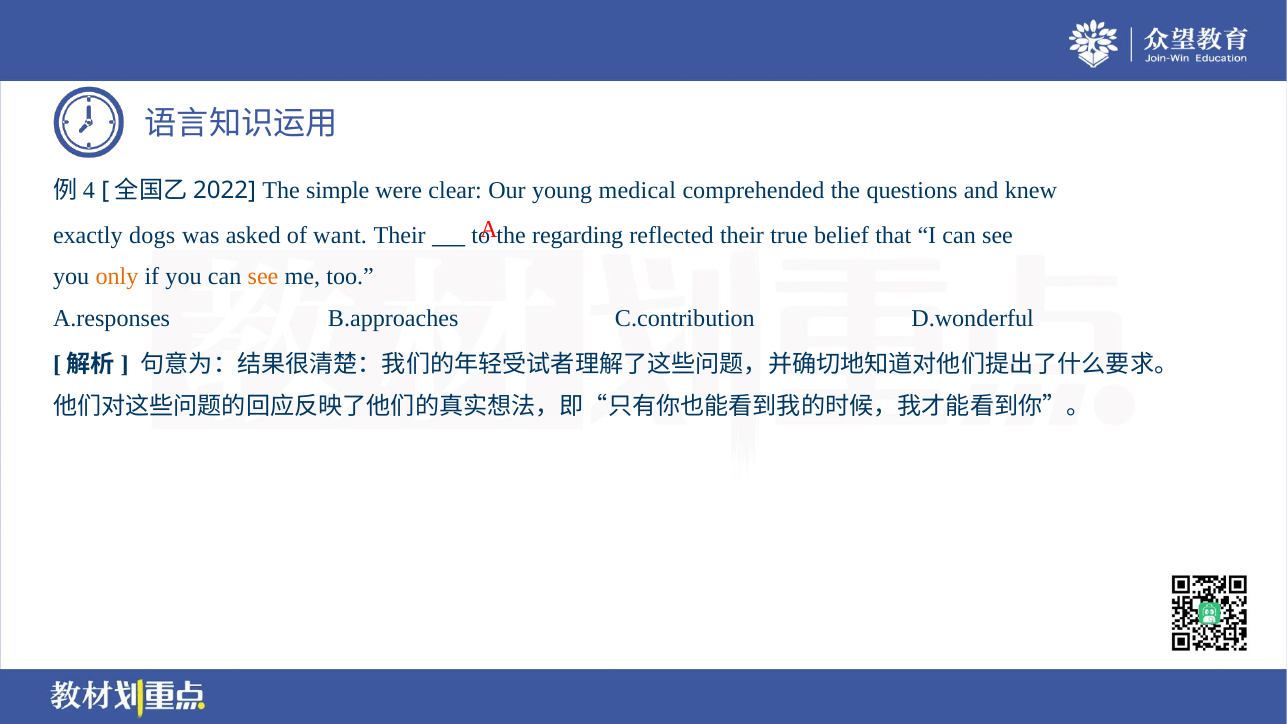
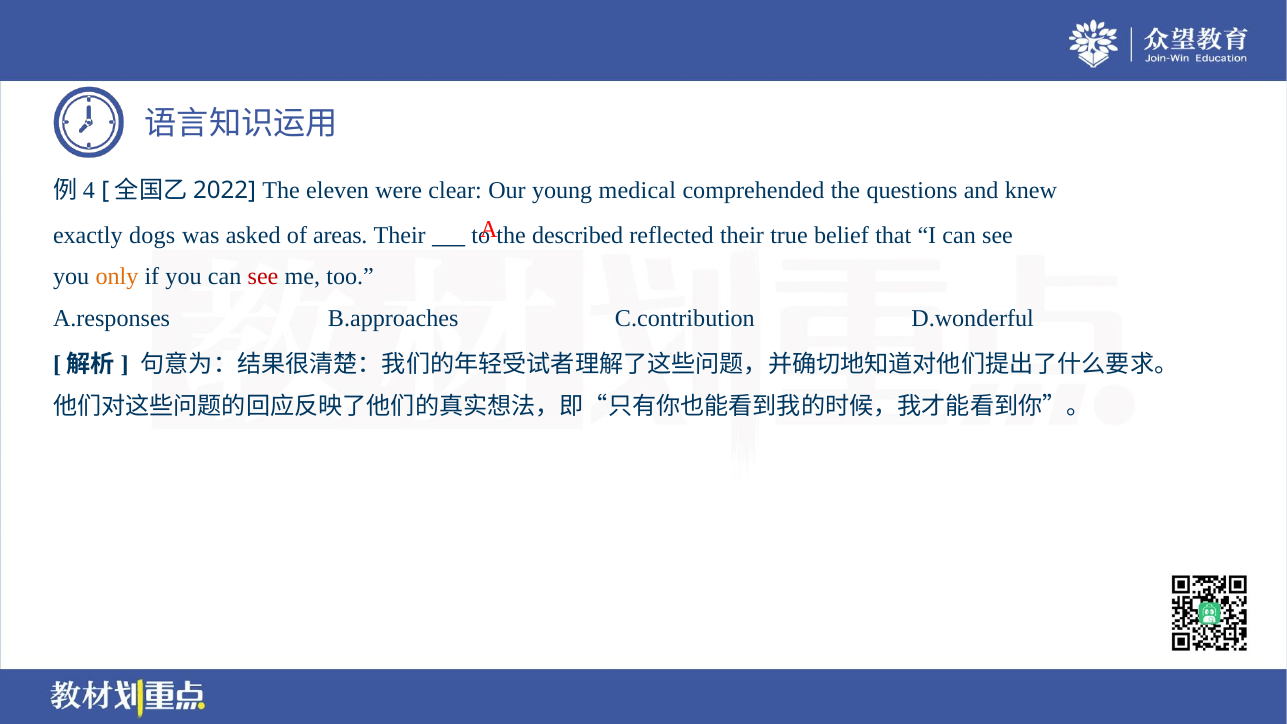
simple: simple -> eleven
want: want -> areas
regarding: regarding -> described
see at (263, 277) colour: orange -> red
